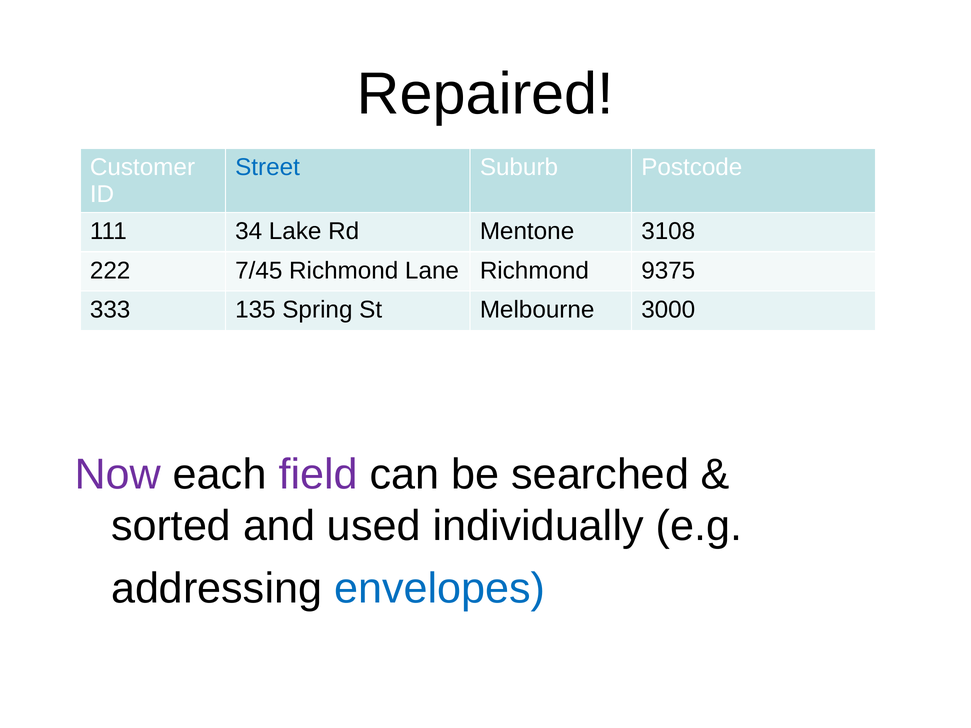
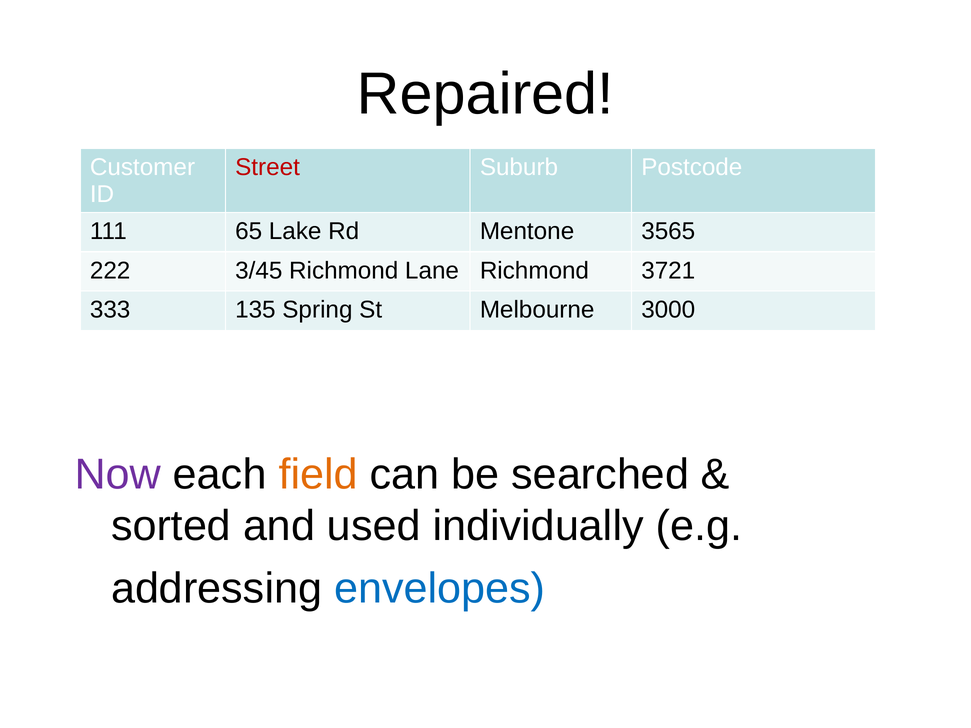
Street colour: blue -> red
34: 34 -> 65
3108: 3108 -> 3565
7/45: 7/45 -> 3/45
9375: 9375 -> 3721
field colour: purple -> orange
